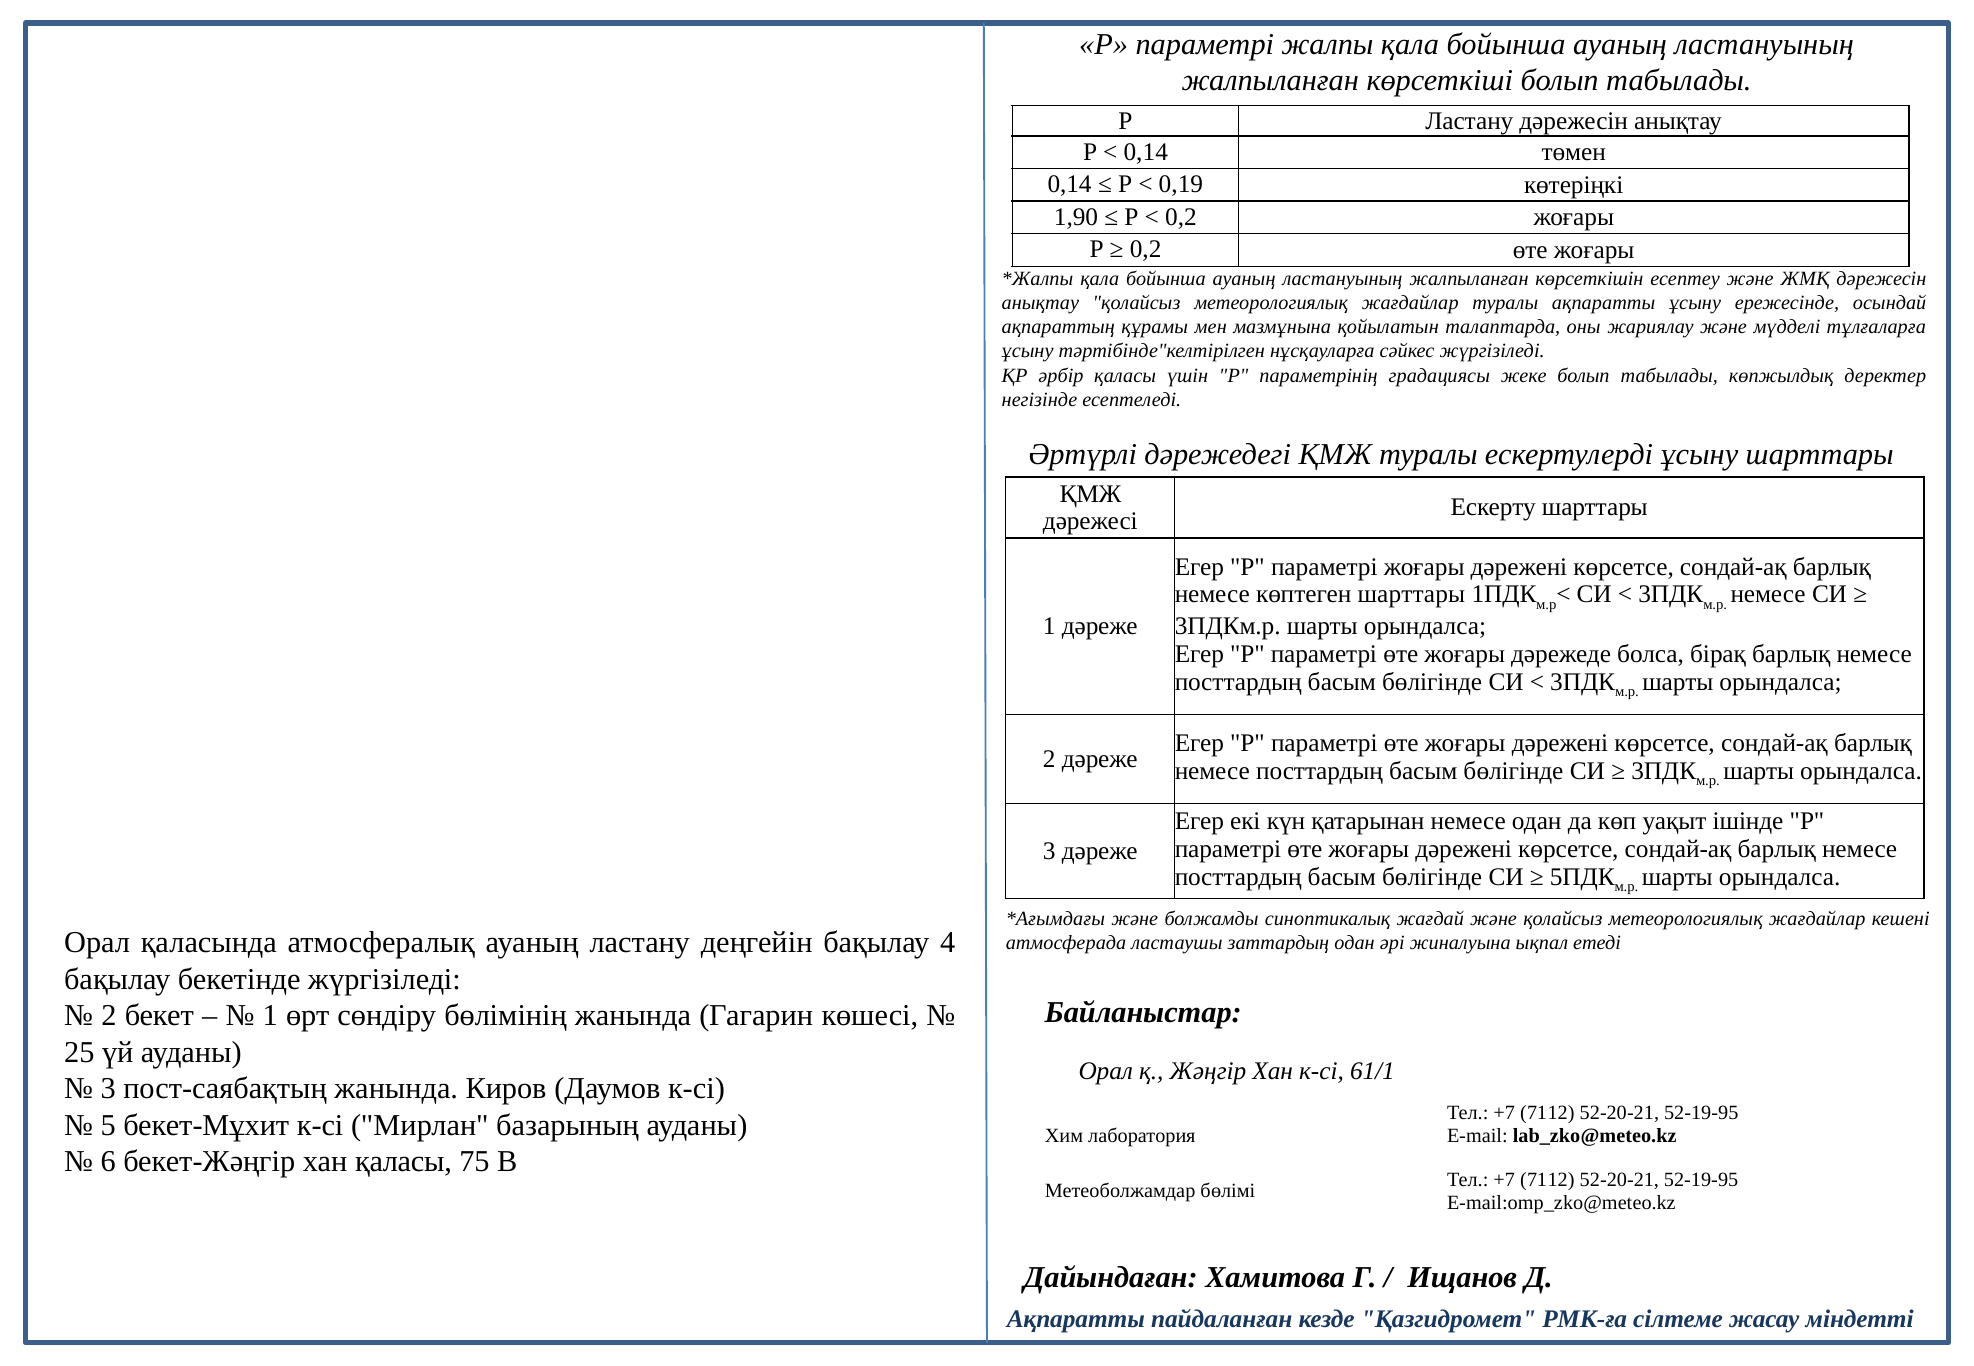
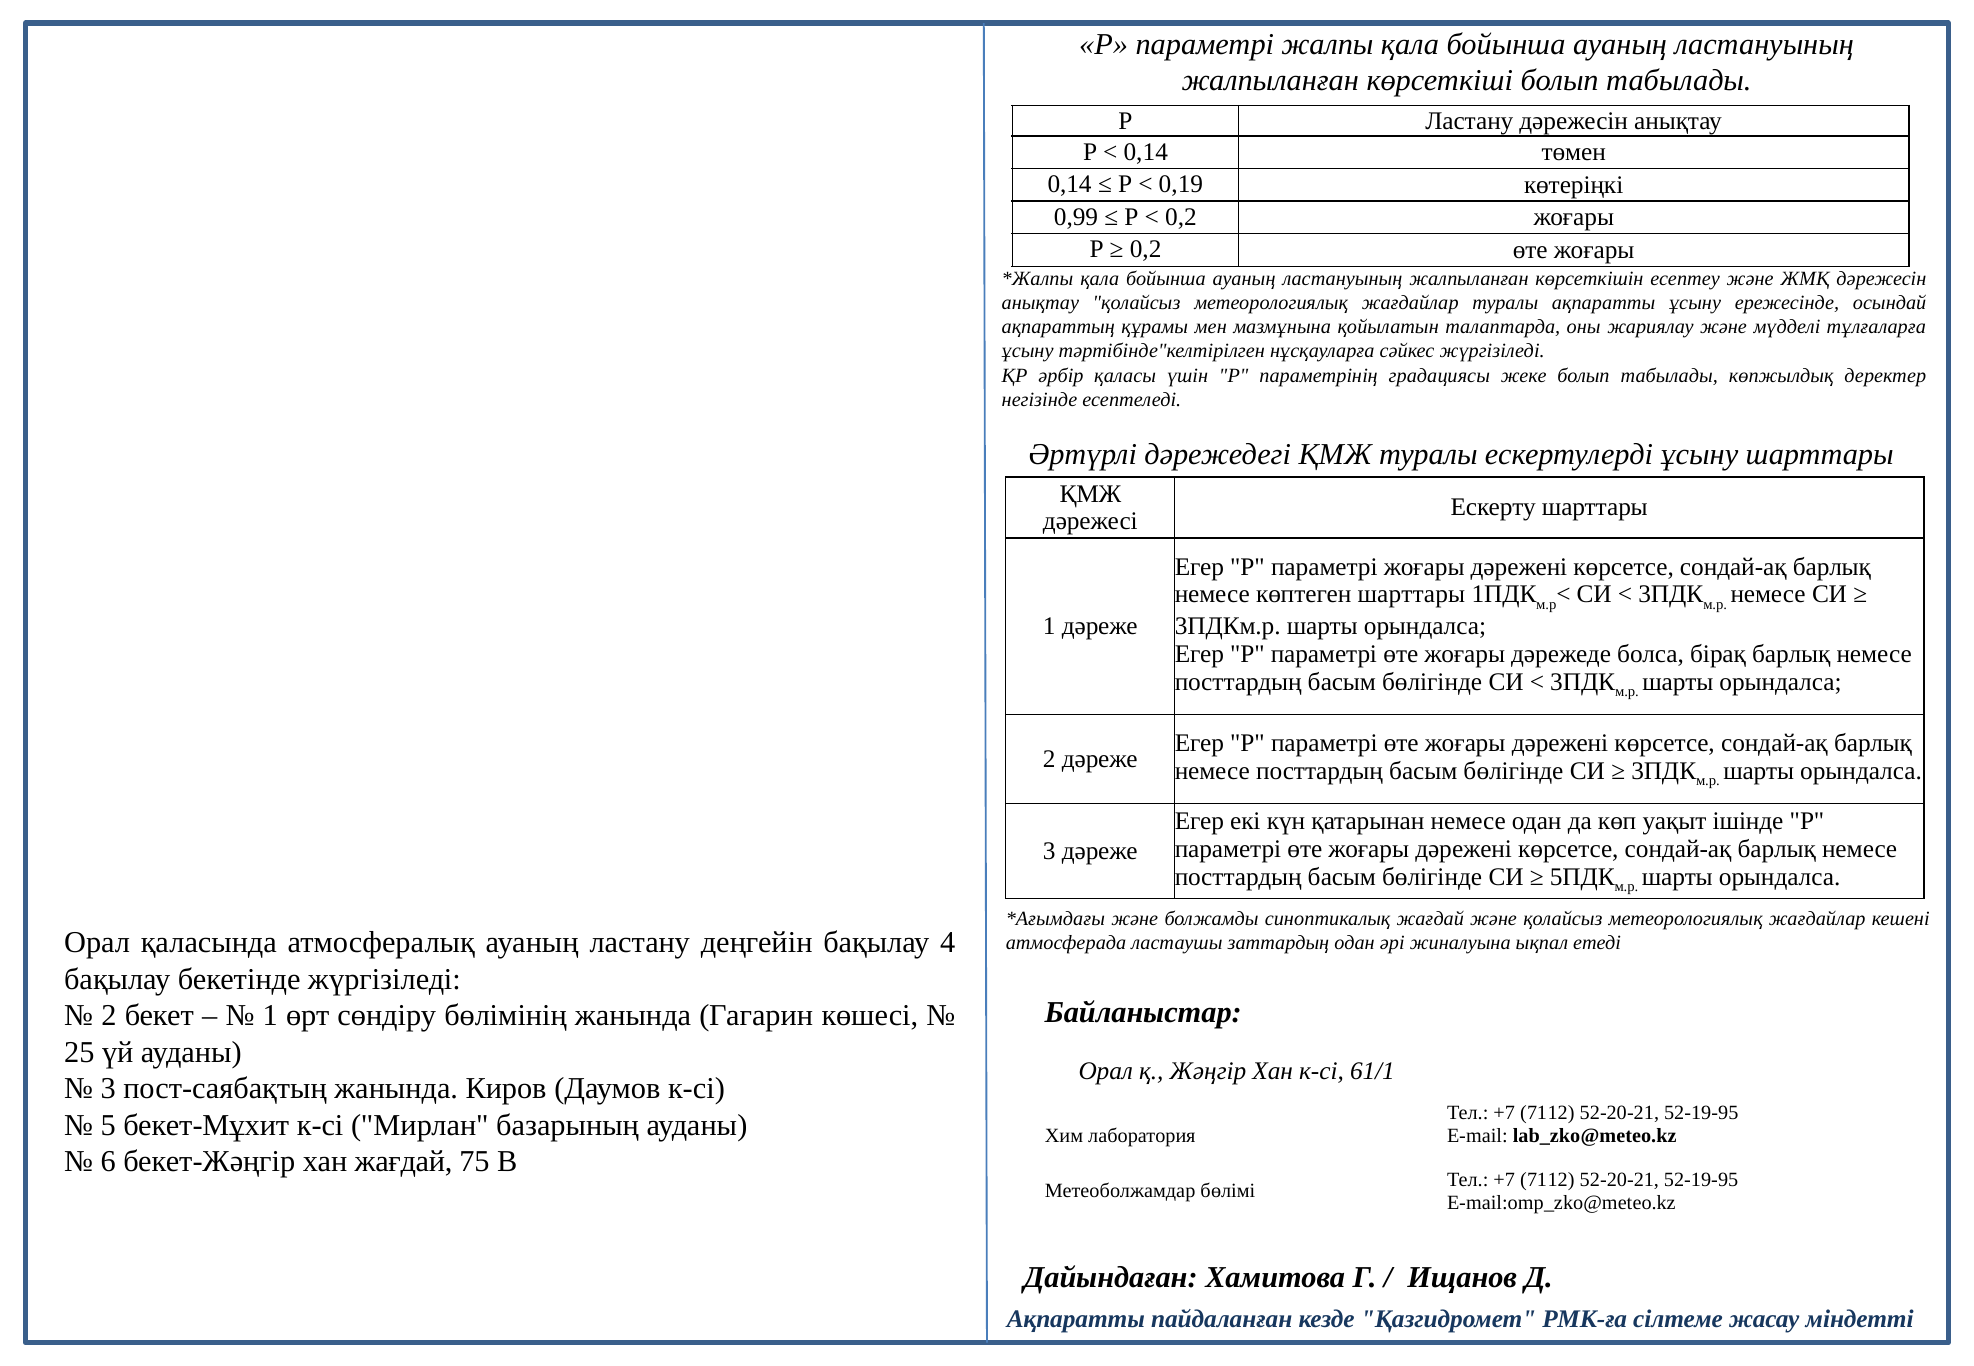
1,90: 1,90 -> 0,99
хан қаласы: қаласы -> жағдай
